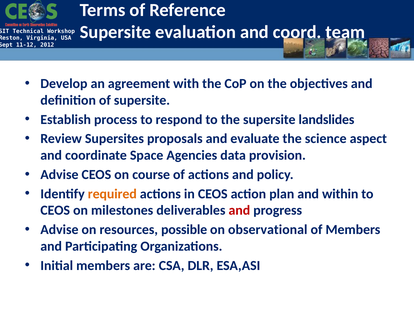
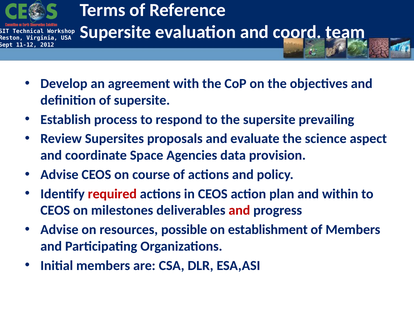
landslides: landslides -> prevailing
required colour: orange -> red
observational: observational -> establishment
